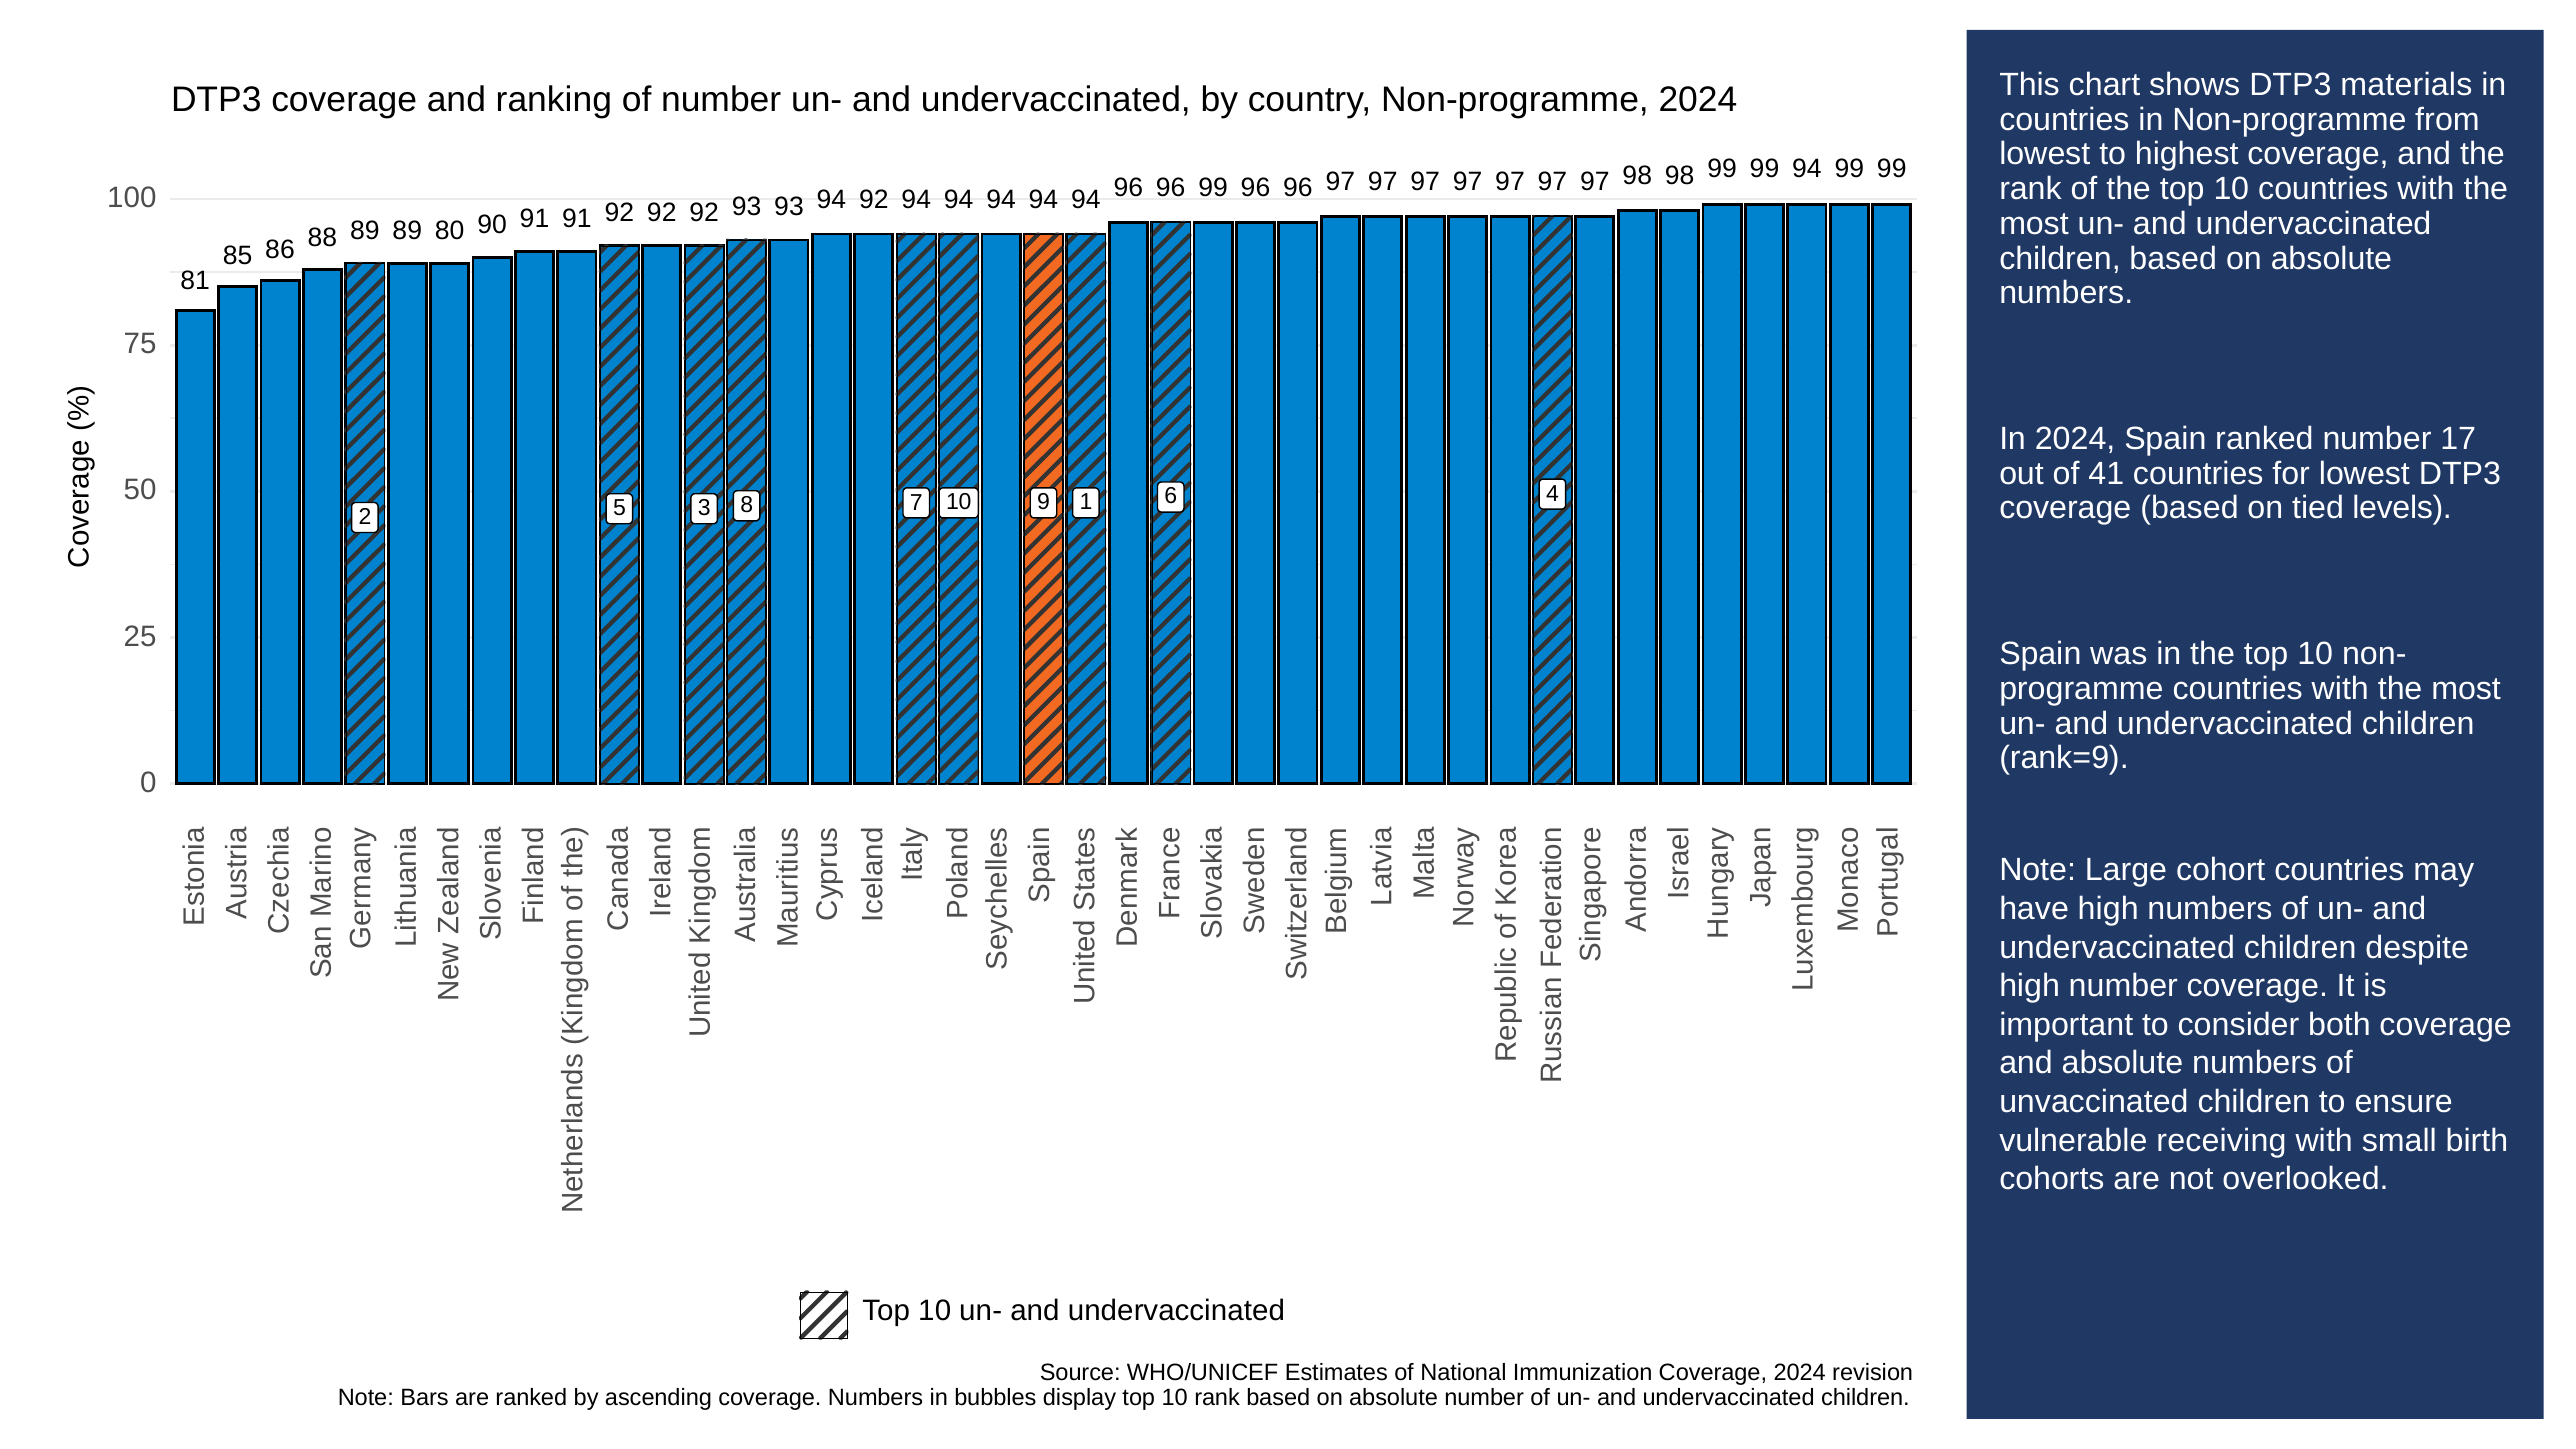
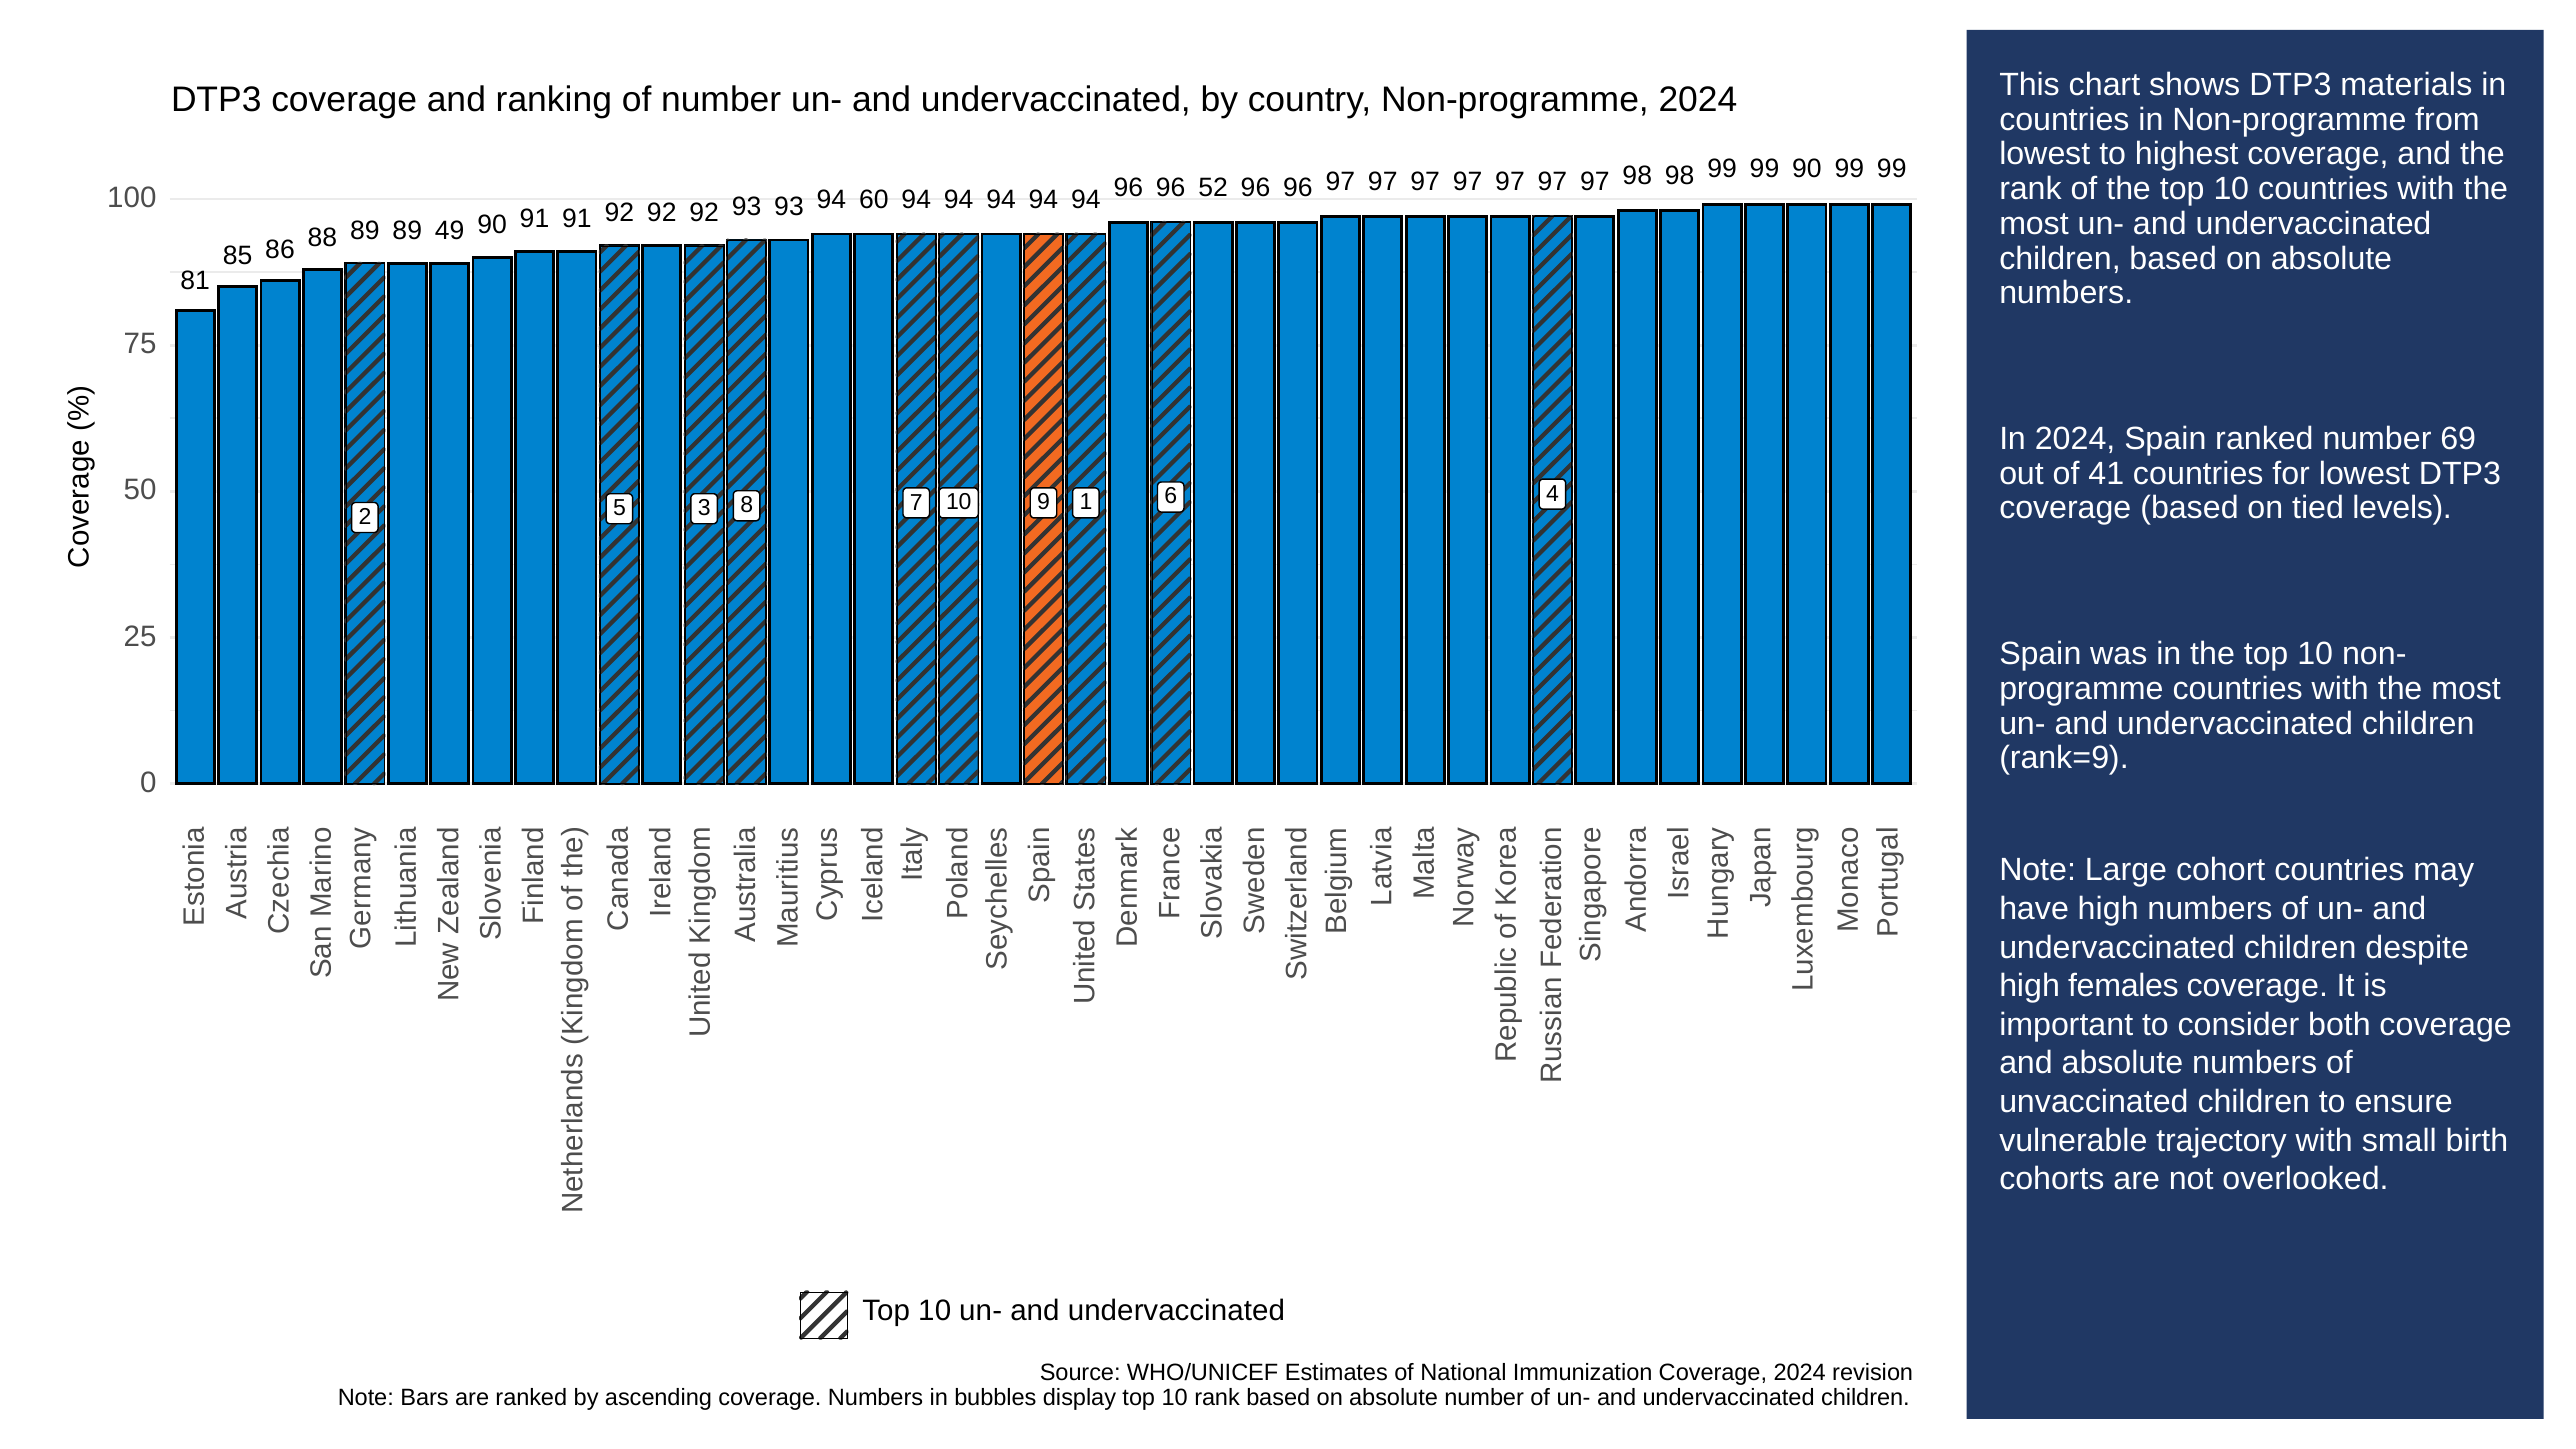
99 94: 94 -> 90
96 99: 99 -> 52
94 92: 92 -> 60
80: 80 -> 49
17: 17 -> 69
high number: number -> females
receiving: receiving -> trajectory
